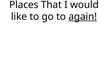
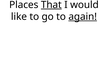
That underline: none -> present
